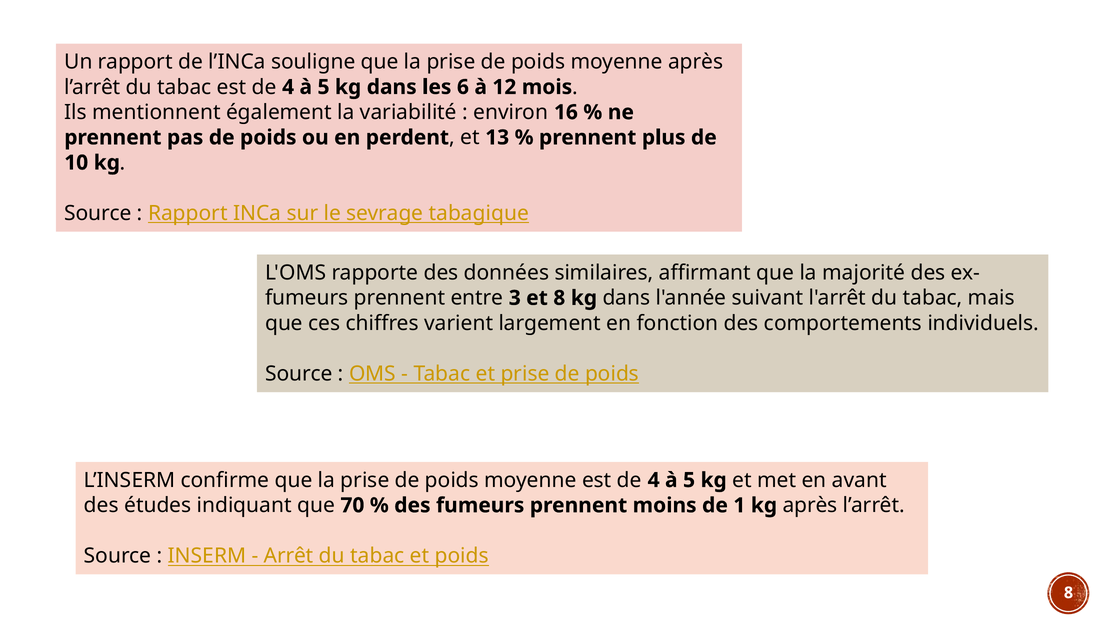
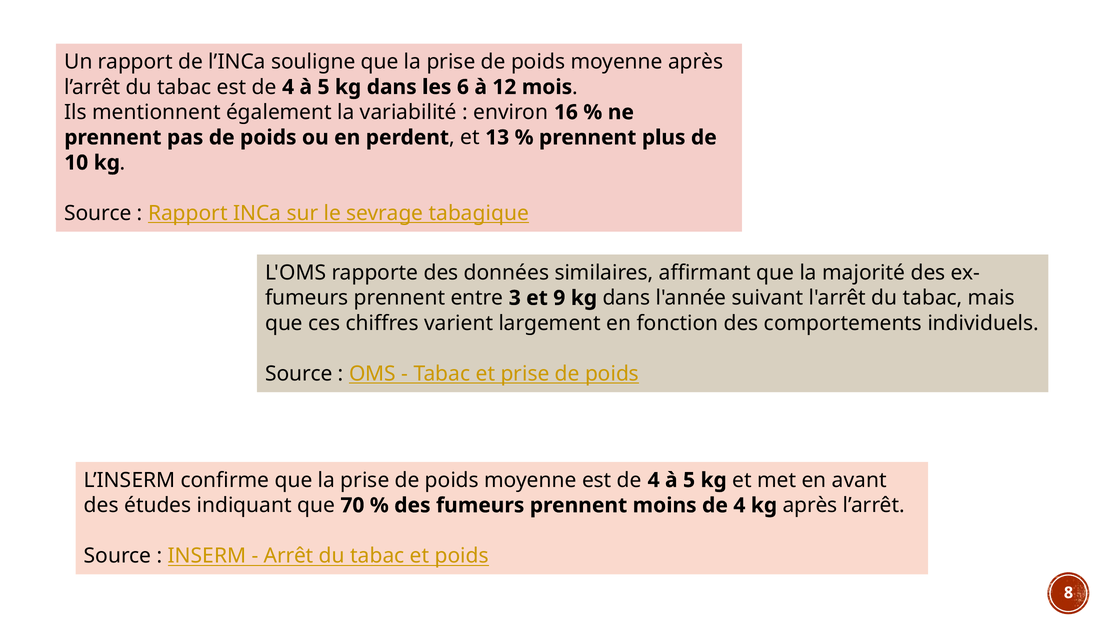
et 8: 8 -> 9
moins de 1: 1 -> 4
